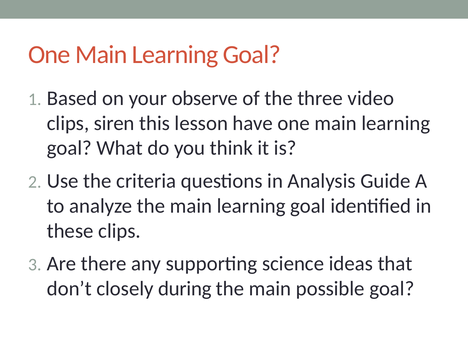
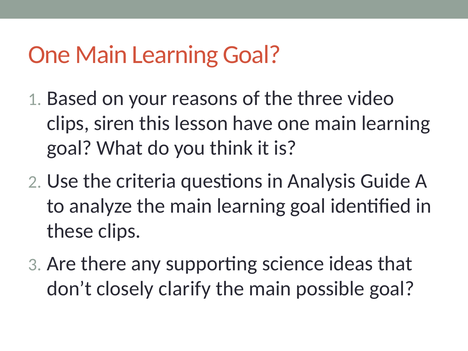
observe: observe -> reasons
during: during -> clarify
